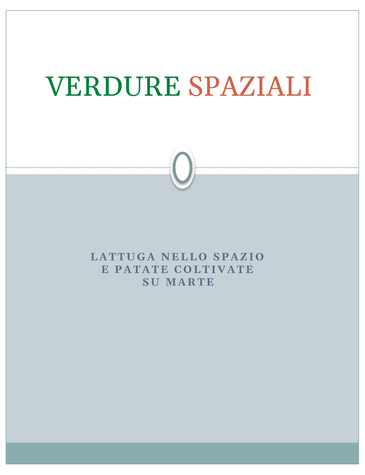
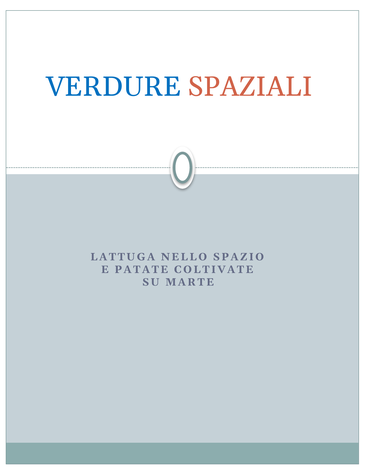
VERDURE colour: green -> blue
